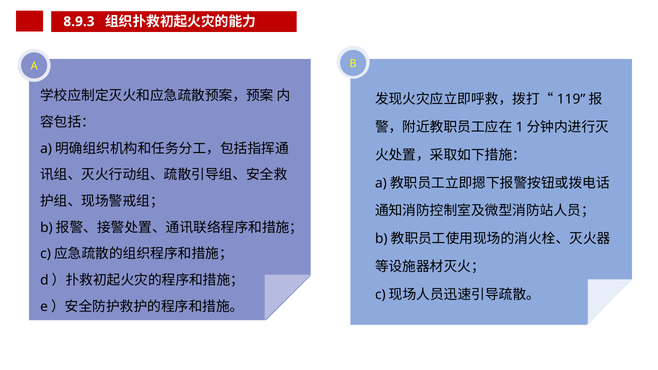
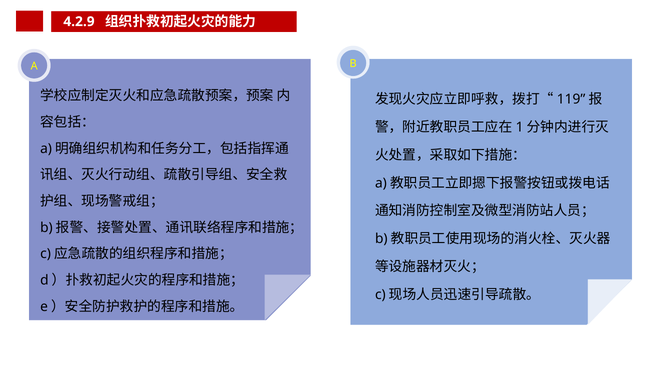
8.9.3: 8.9.3 -> 4.2.9
